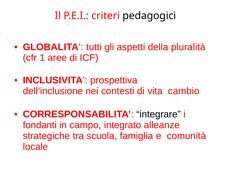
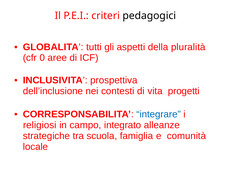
1: 1 -> 0
cambio: cambio -> progetti
integrare colour: black -> blue
fondanti: fondanti -> religiosi
